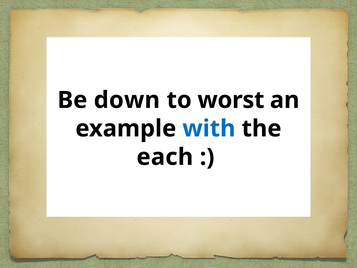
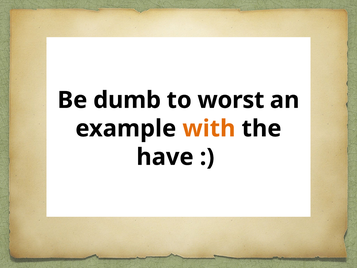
down: down -> dumb
with colour: blue -> orange
each: each -> have
